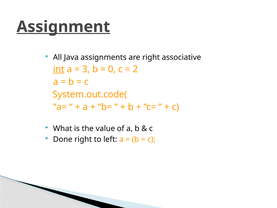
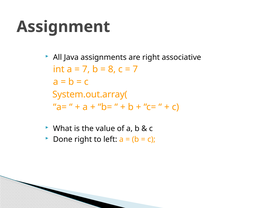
Assignment underline: present -> none
int underline: present -> none
3 at (86, 69): 3 -> 7
0: 0 -> 8
2 at (135, 69): 2 -> 7
System.out.code(: System.out.code( -> System.out.array(
